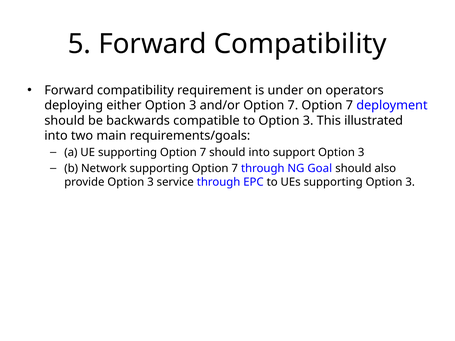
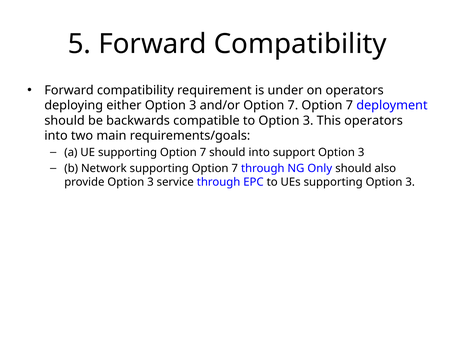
This illustrated: illustrated -> operators
Goal: Goal -> Only
